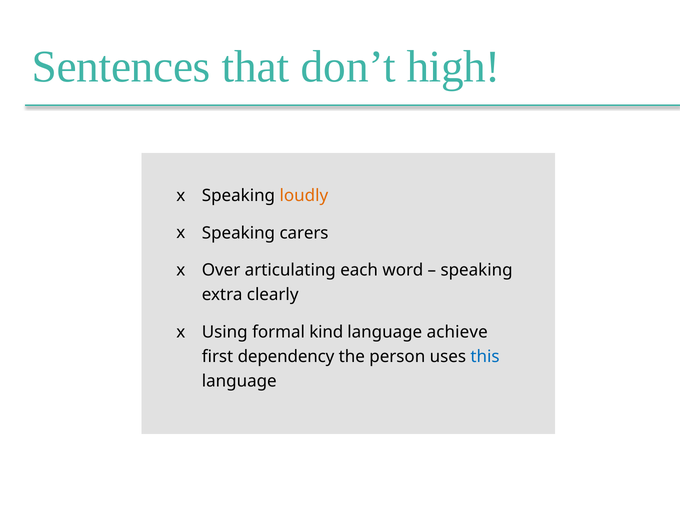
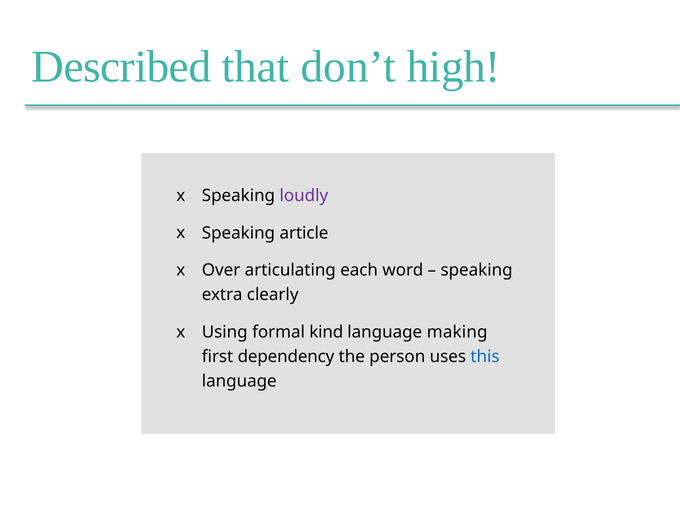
Sentences: Sentences -> Described
loudly colour: orange -> purple
carers: carers -> article
achieve: achieve -> making
